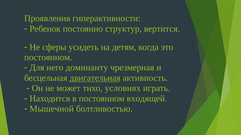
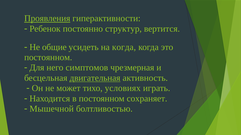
Проявления underline: none -> present
сферы: сферы -> общие
на детям: детям -> когда
доминанту: доминанту -> симптомов
входящей: входящей -> сохраняет
